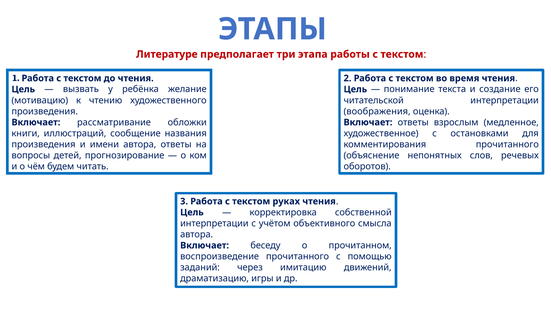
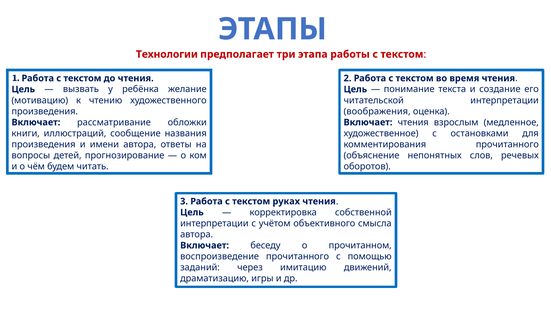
Литературе: Литературе -> Технологии
Включает ответы: ответы -> чтения
